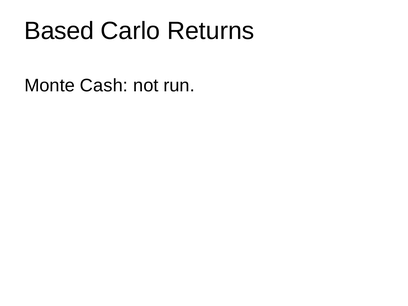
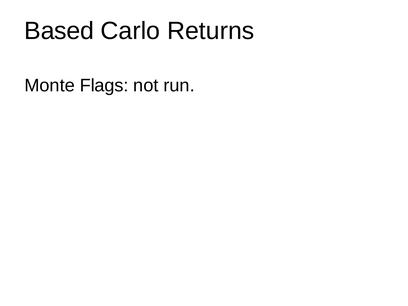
Cash: Cash -> Flags
